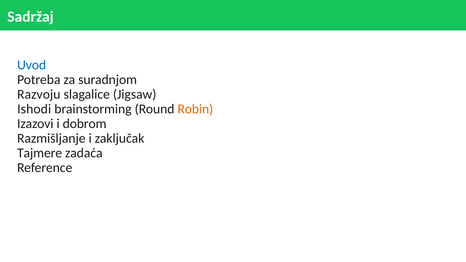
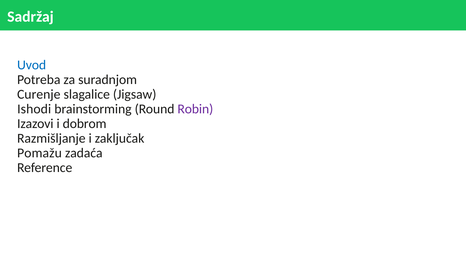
Razvoju: Razvoju -> Curenje
Robin colour: orange -> purple
Tajmere: Tajmere -> Pomažu
